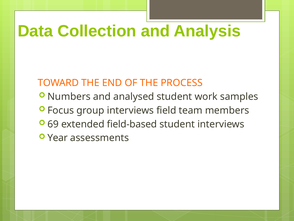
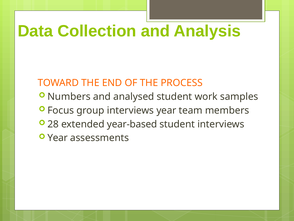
interviews field: field -> year
69: 69 -> 28
field-based: field-based -> year-based
